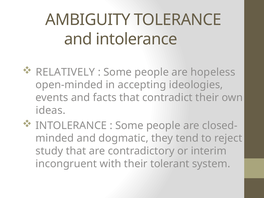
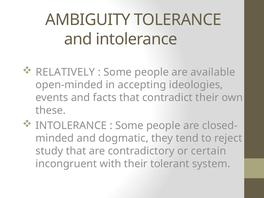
hopeless: hopeless -> available
ideas: ideas -> these
interim: interim -> certain
